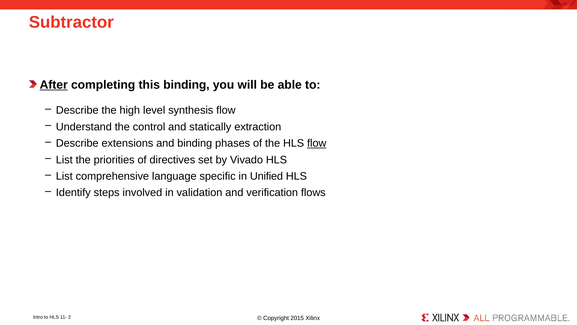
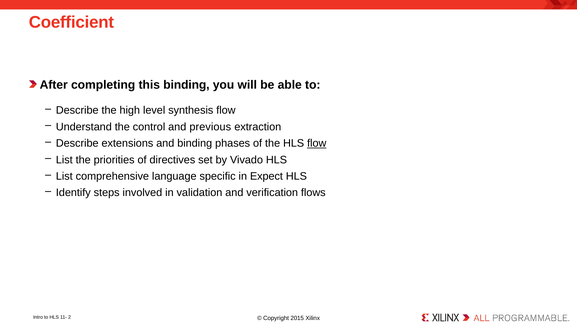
Subtractor: Subtractor -> Coefficient
After underline: present -> none
statically: statically -> previous
Unified: Unified -> Expect
